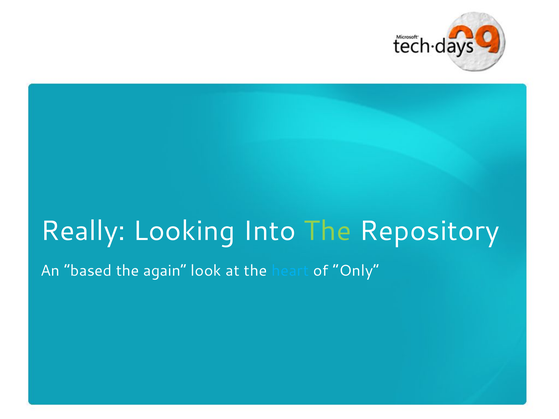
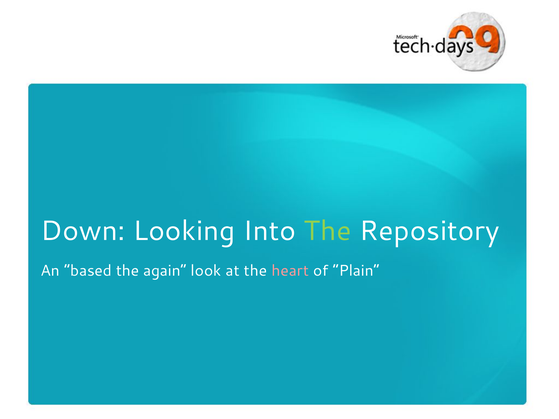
Really: Really -> Down
heart colour: light blue -> pink
Only: Only -> Plain
